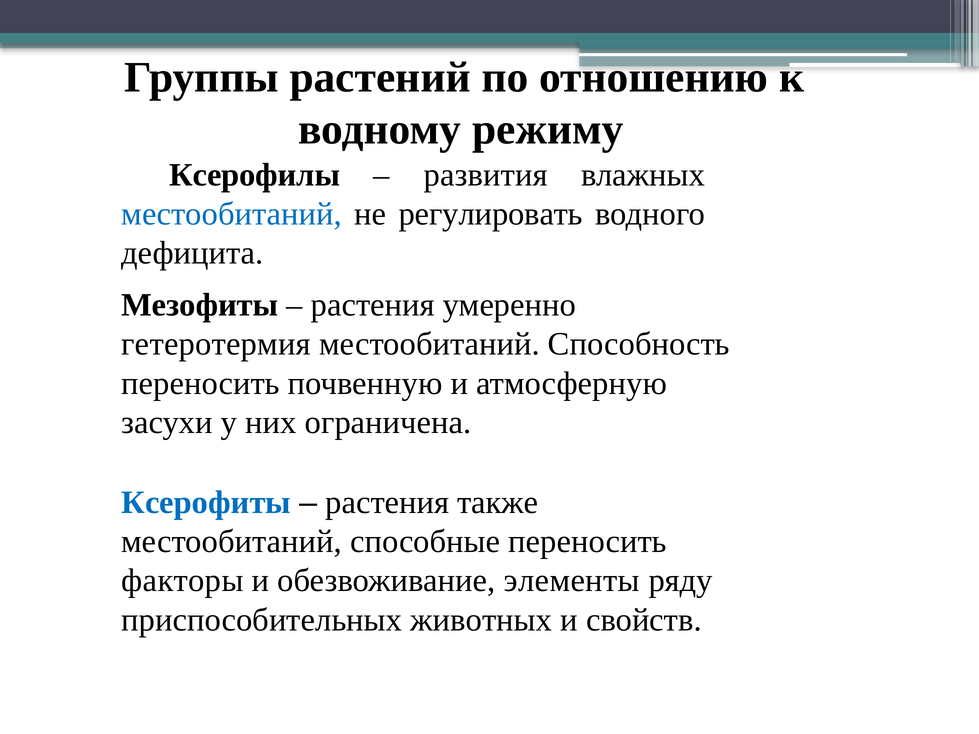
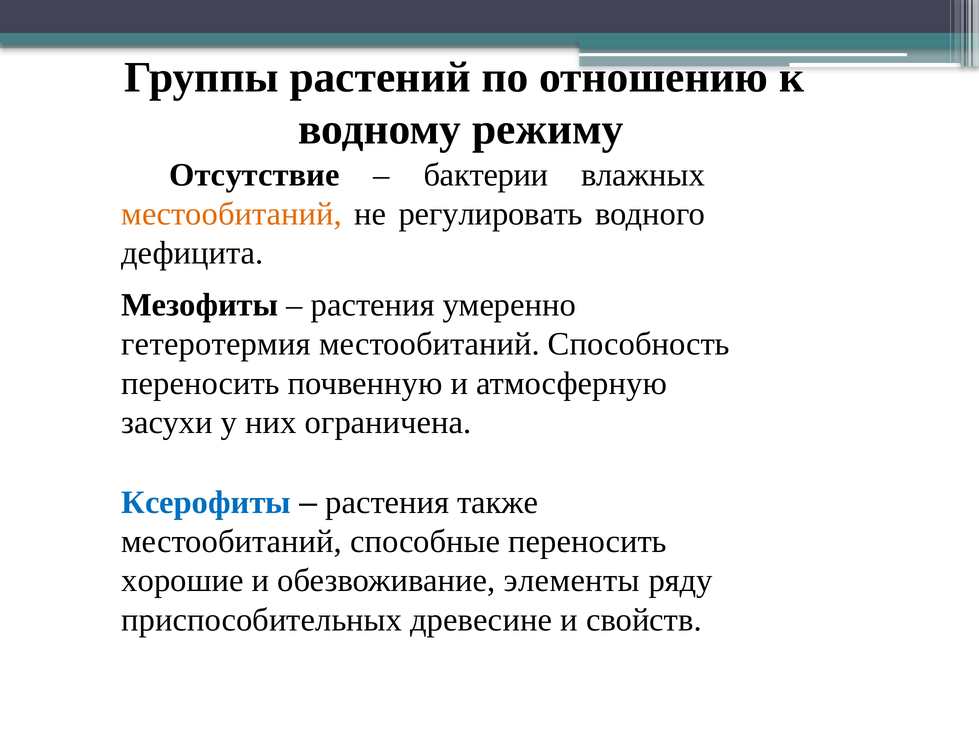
Ксерофилы: Ксерофилы -> Отсутствие
развития: развития -> бактерии
местообитаний at (232, 214) colour: blue -> orange
факторы: факторы -> хорошие
животных: животных -> древесине
